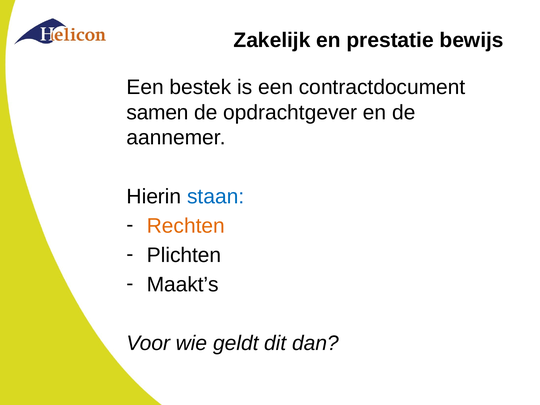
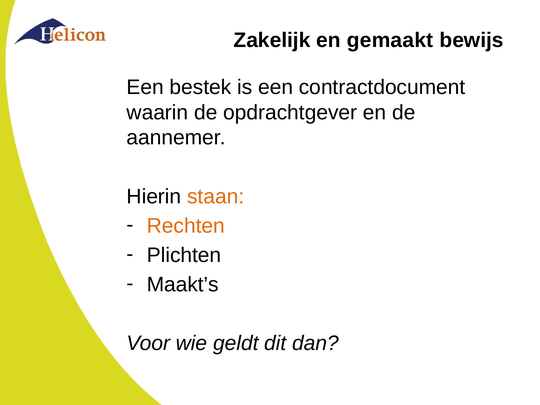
prestatie: prestatie -> gemaakt
samen: samen -> waarin
staan colour: blue -> orange
